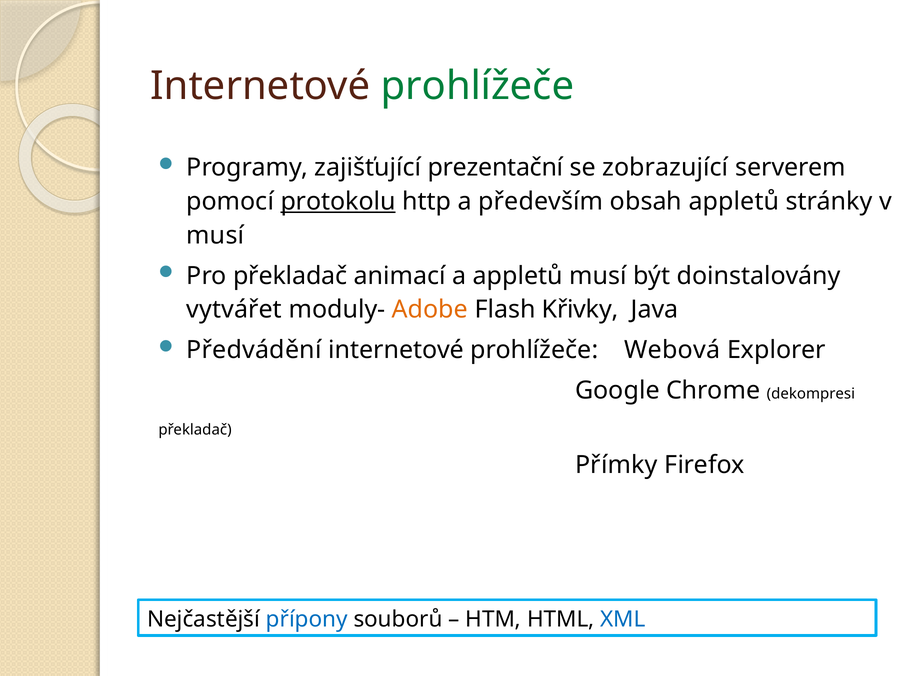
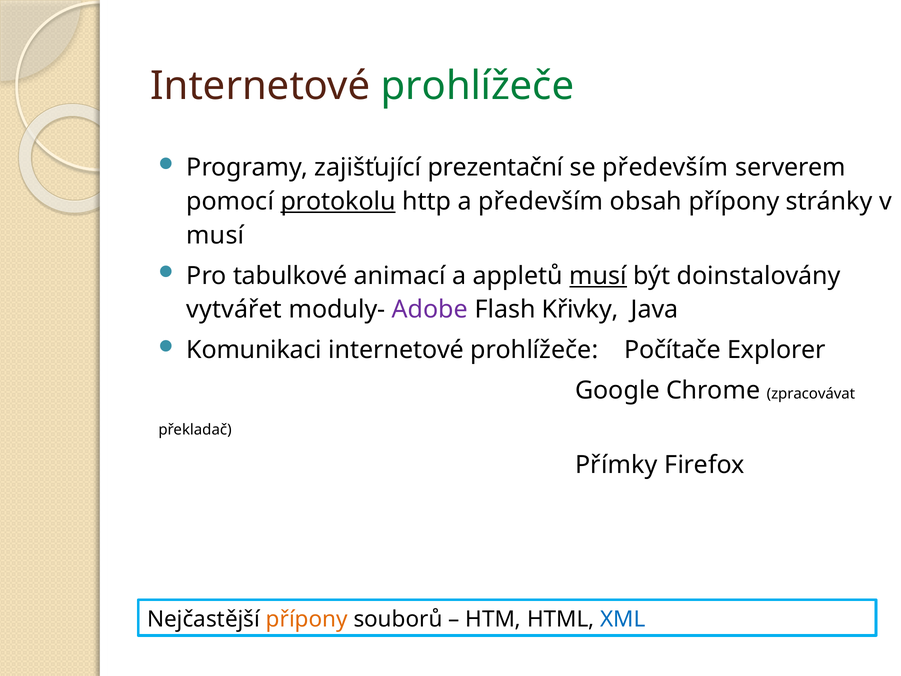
se zobrazující: zobrazující -> především
obsah appletů: appletů -> přípony
Pro překladač: překladač -> tabulkové
musí at (598, 276) underline: none -> present
Adobe colour: orange -> purple
Předvádění: Předvádění -> Komunikaci
Webová: Webová -> Počítače
dekompresi: dekompresi -> zpracovávat
přípony at (307, 619) colour: blue -> orange
